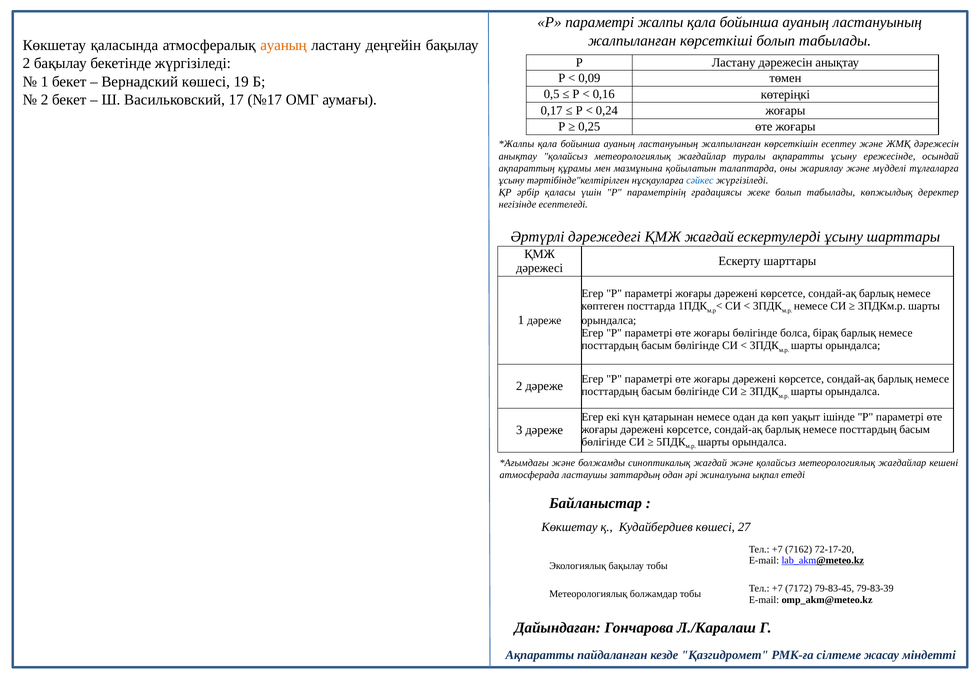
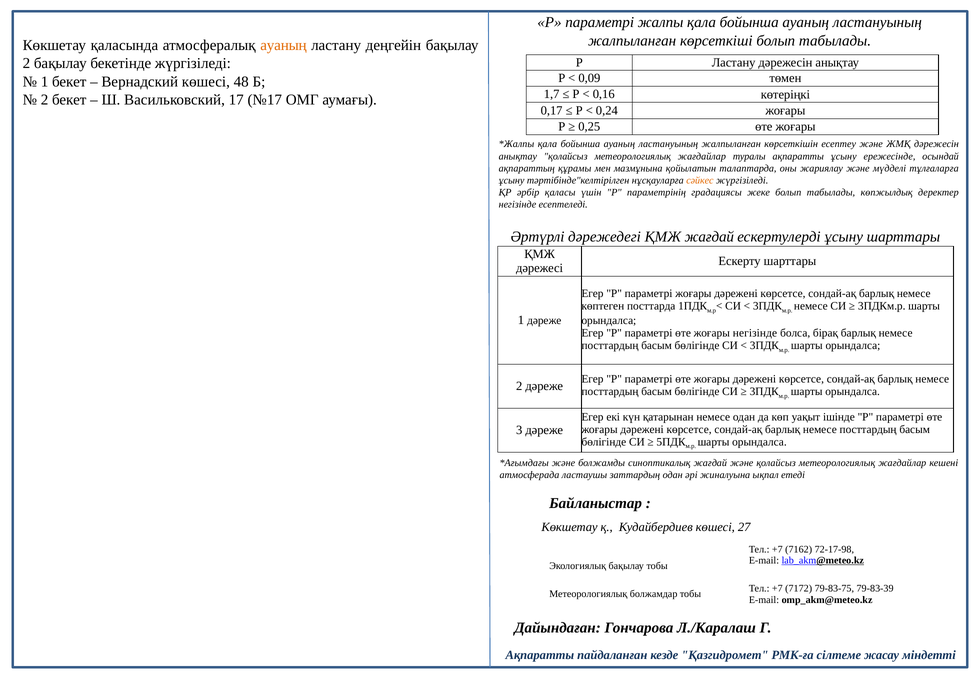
19: 19 -> 48
0,5: 0,5 -> 1,7
сәйкес colour: blue -> orange
жоғары бөлігінде: бөлігінде -> негізінде
72-17-20: 72-17-20 -> 72-17-98
79-83-45: 79-83-45 -> 79-83-75
